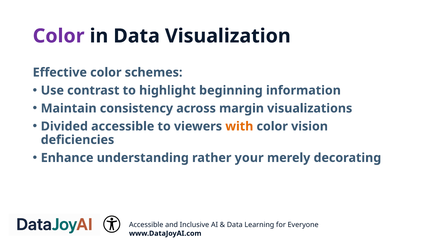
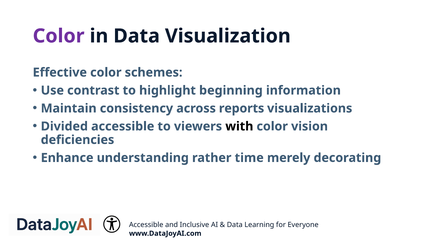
margin: margin -> reports
with colour: orange -> black
your: your -> time
